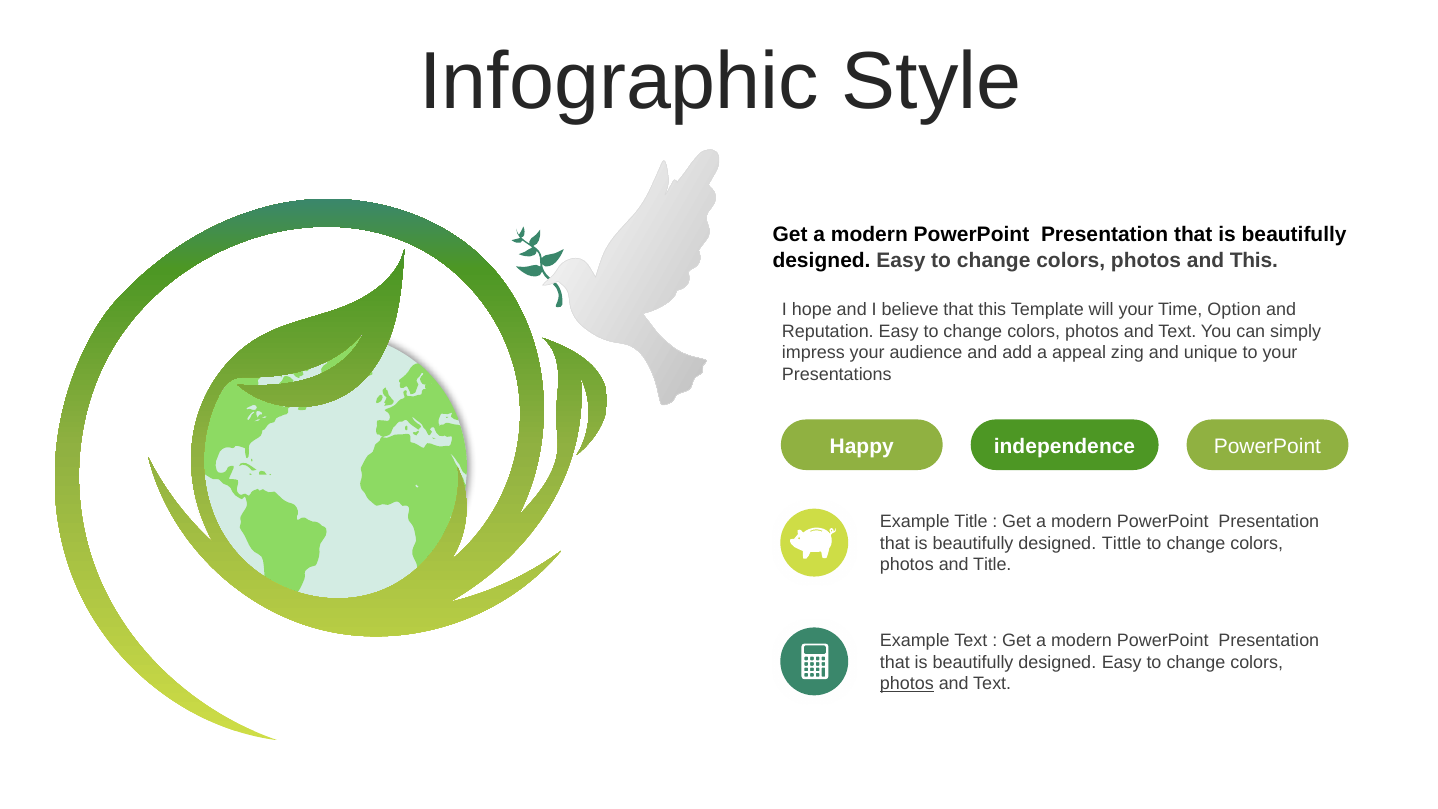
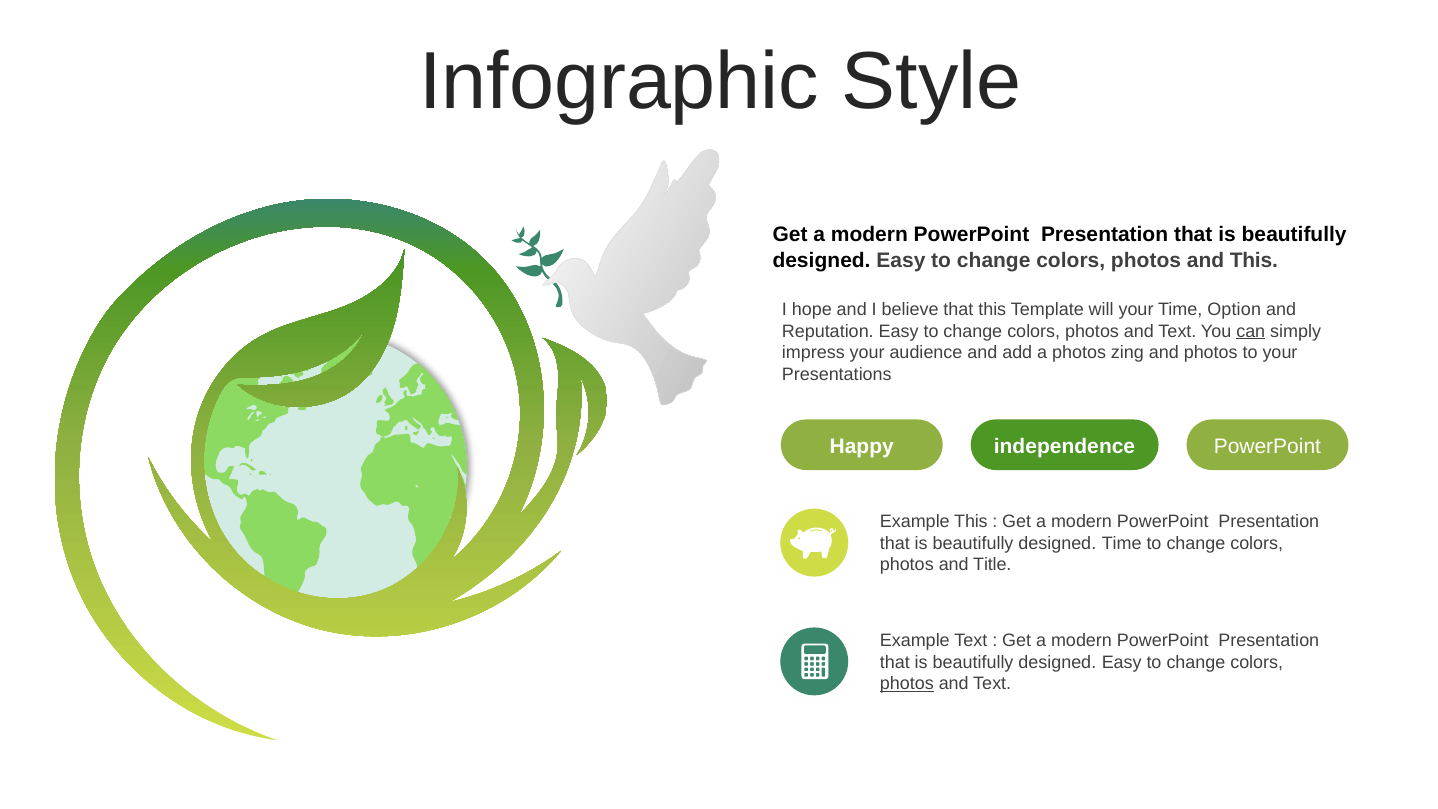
can underline: none -> present
a appeal: appeal -> photos
and unique: unique -> photos
Example Title: Title -> This
designed Tittle: Tittle -> Time
